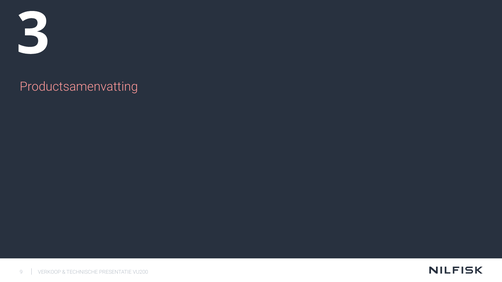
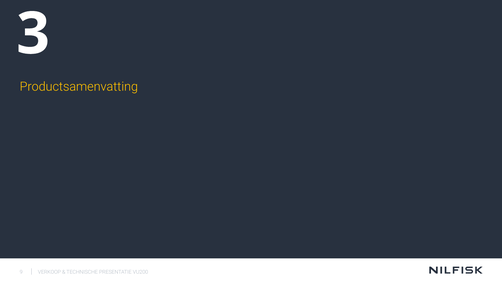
Productsamenvatting colour: pink -> yellow
